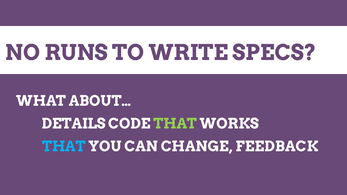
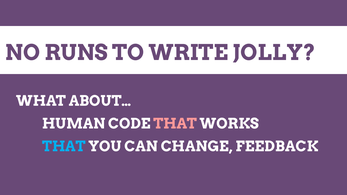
SPECS: SPECS -> JOLLY
DETAILS: DETAILS -> HUMAN
THAT at (175, 124) colour: light green -> pink
